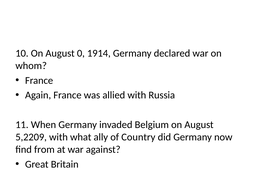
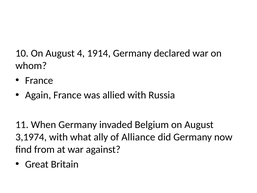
0: 0 -> 4
5,2209: 5,2209 -> 3,1974
Country: Country -> Alliance
